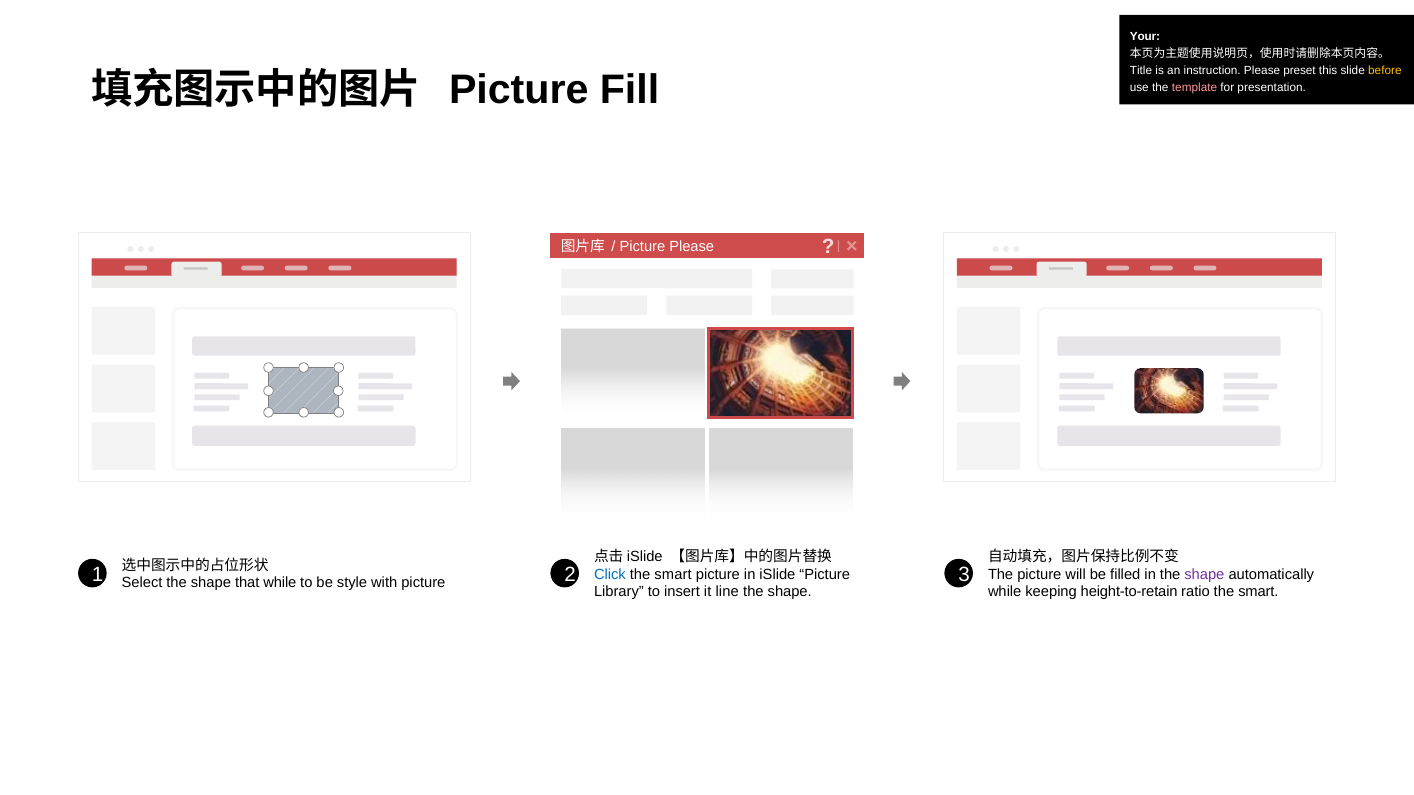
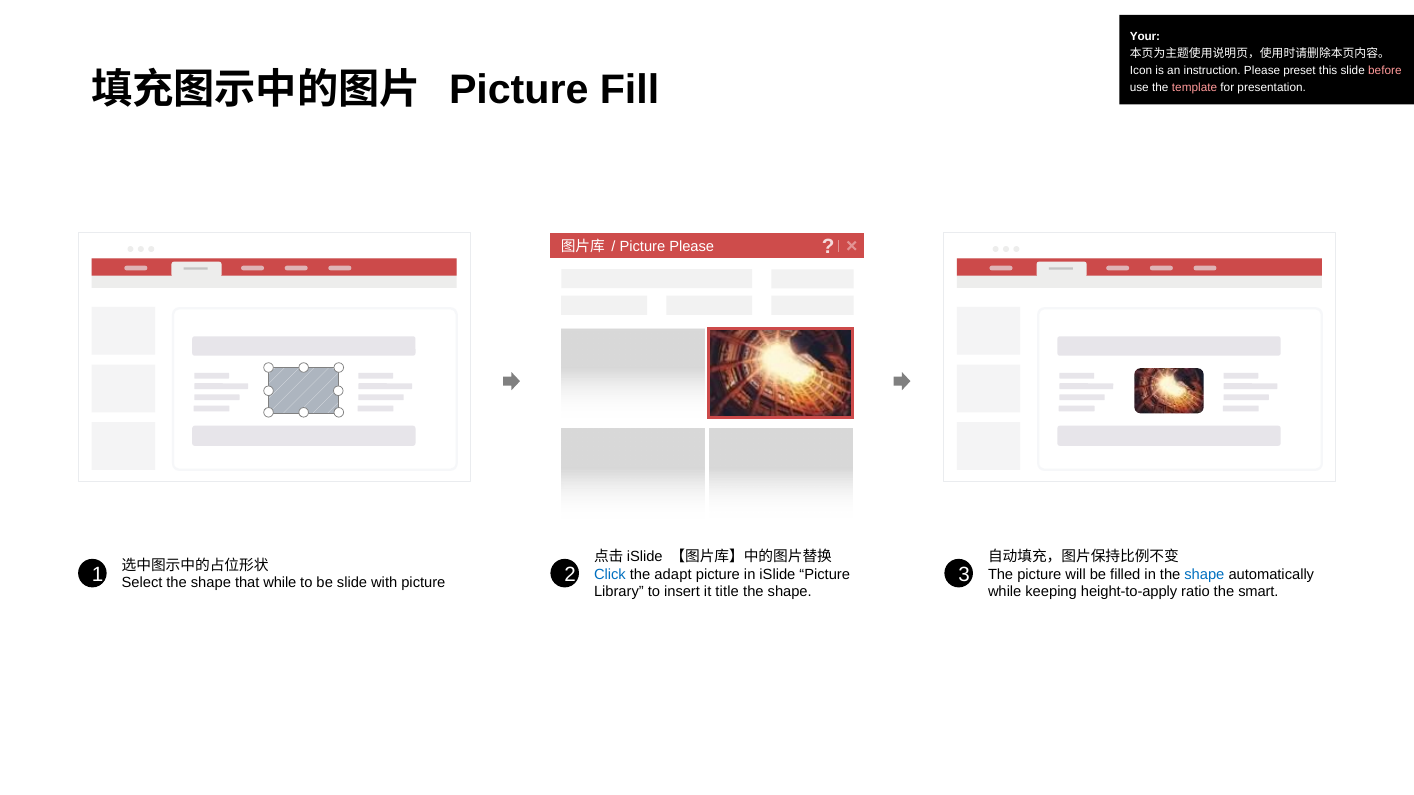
Title: Title -> Icon
before colour: yellow -> pink
smart at (673, 574): smart -> adapt
shape at (1204, 574) colour: purple -> blue
be style: style -> slide
line: line -> title
height-to-retain: height-to-retain -> height-to-apply
